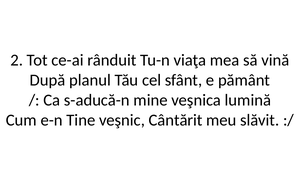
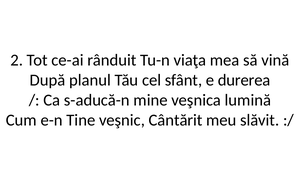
pământ: pământ -> durerea
